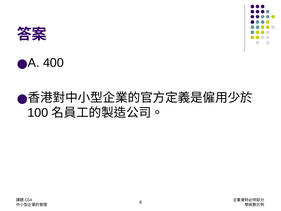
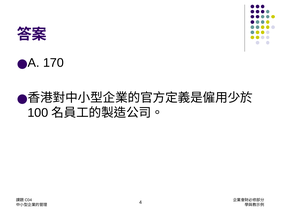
400: 400 -> 170
